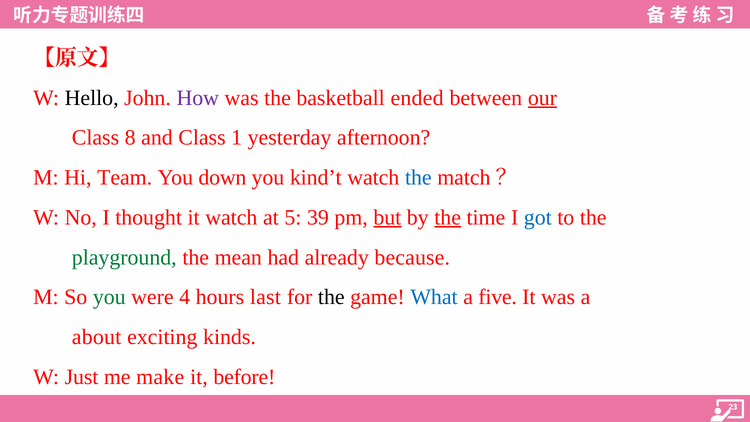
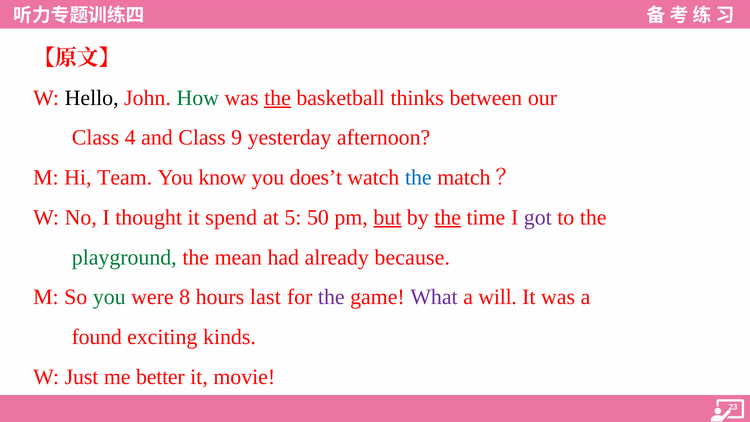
How colour: purple -> green
the at (277, 98) underline: none -> present
ended: ended -> thinks
our underline: present -> none
8: 8 -> 4
1: 1 -> 9
down: down -> know
kind’t: kind’t -> does’t
it watch: watch -> spend
39: 39 -> 50
got colour: blue -> purple
4: 4 -> 8
the at (331, 297) colour: black -> purple
What colour: blue -> purple
five: five -> will
about: about -> found
make: make -> better
before: before -> movie
